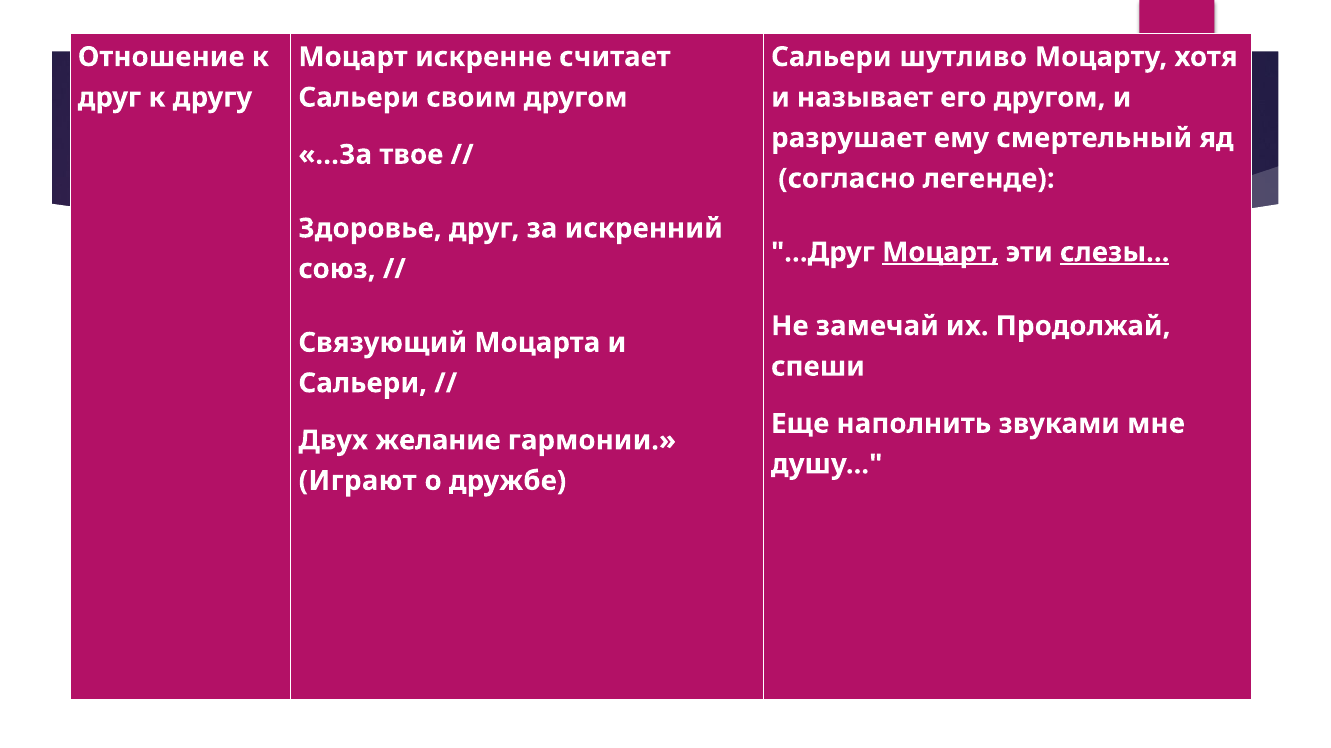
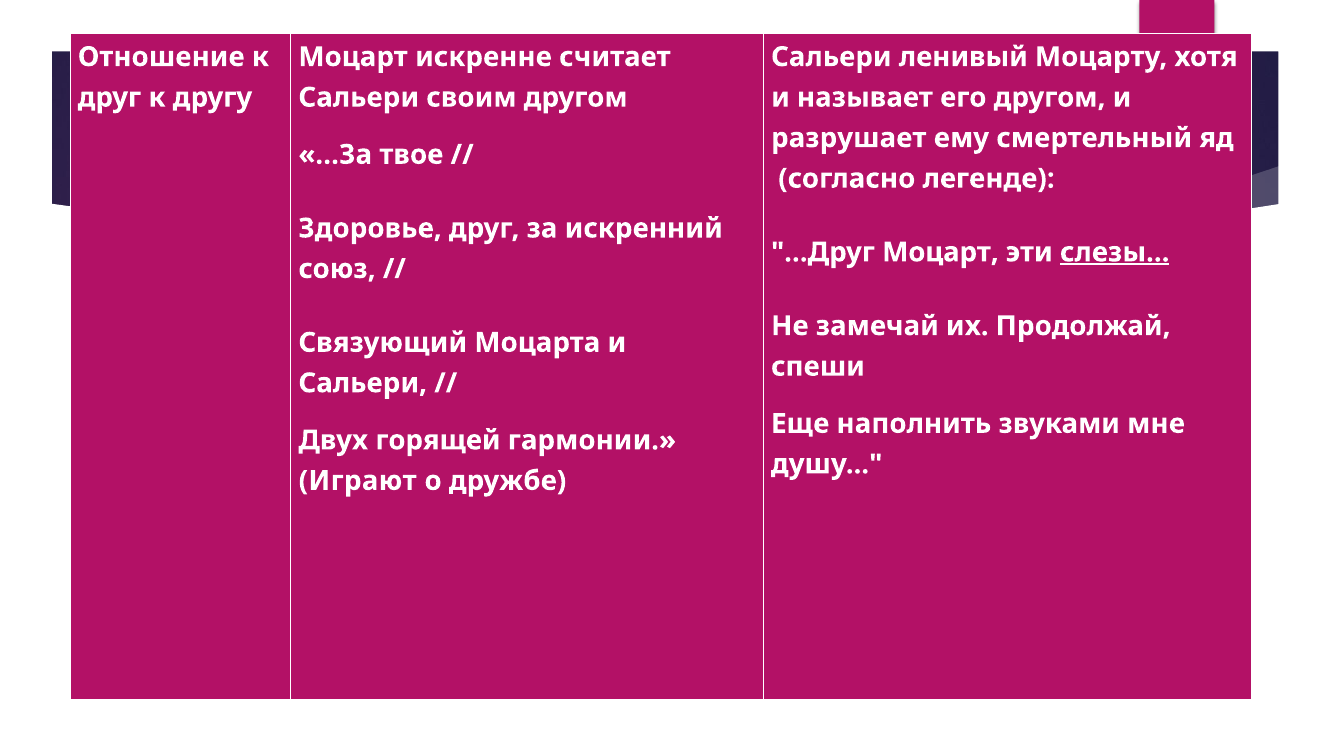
шутливо: шутливо -> ленивый
Моцарт at (940, 253) underline: present -> none
желание: желание -> горящей
